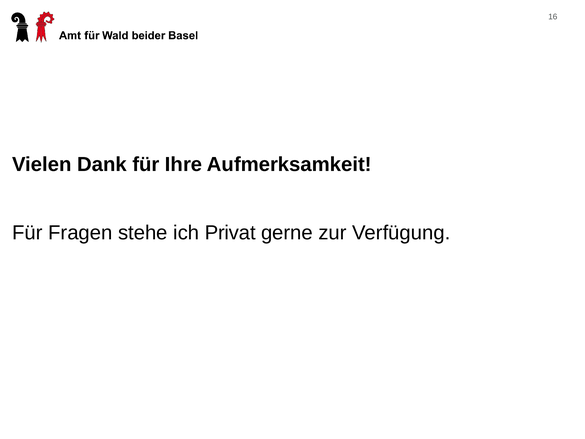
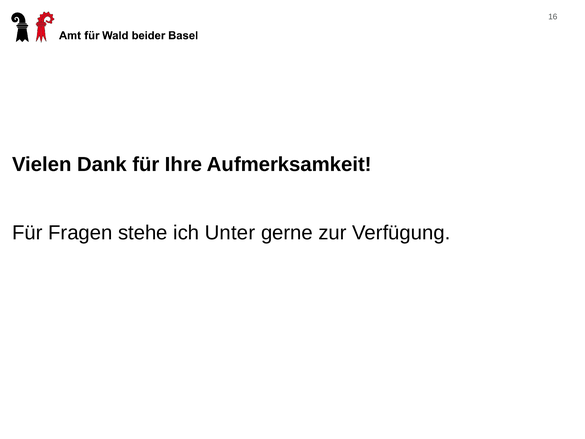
Privat: Privat -> Unter
